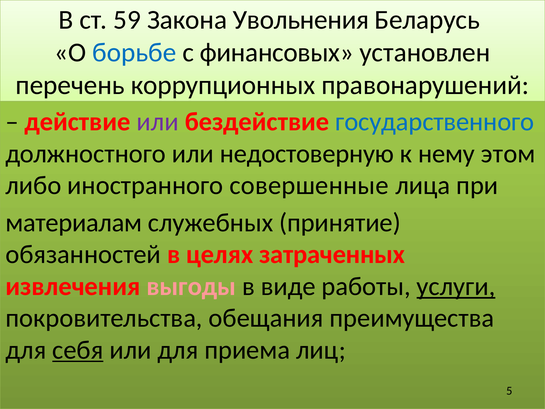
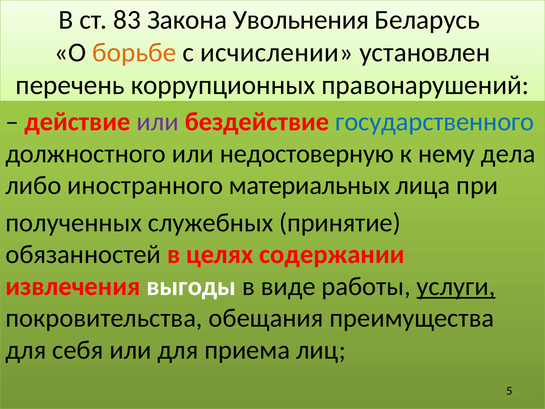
59: 59 -> 83
борьбе colour: blue -> orange
финансовых: финансовых -> исчислении
этом: этом -> дела
совершенные: совершенные -> материальных
материалам: материалам -> полученных
затраченных: затраченных -> содержании
выгоды colour: pink -> white
себя underline: present -> none
